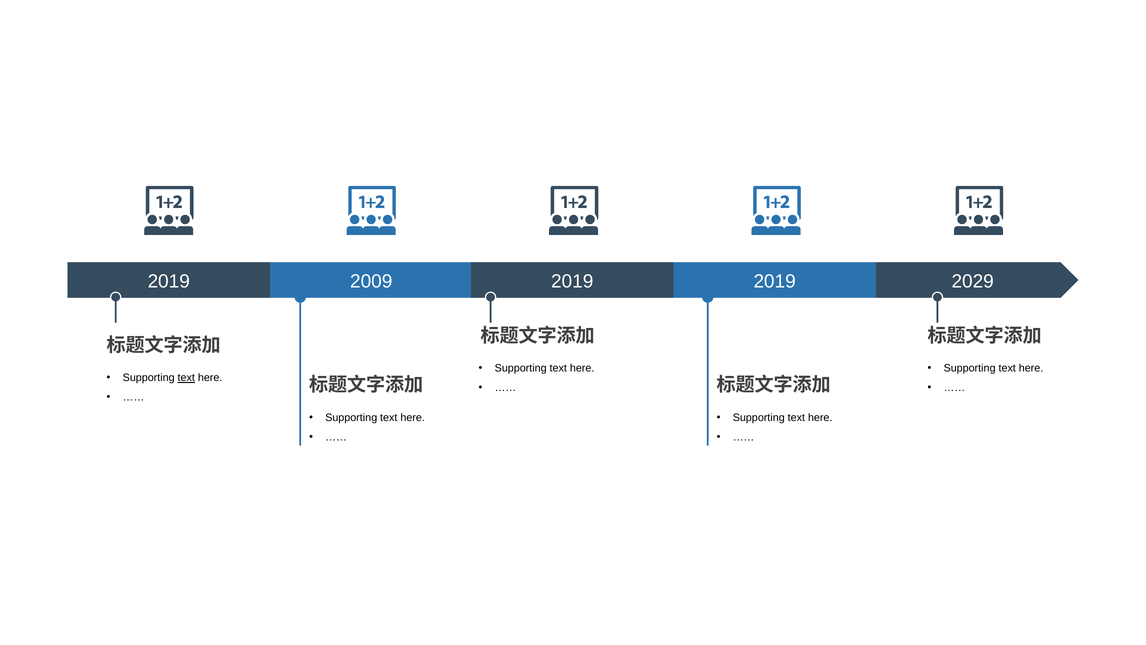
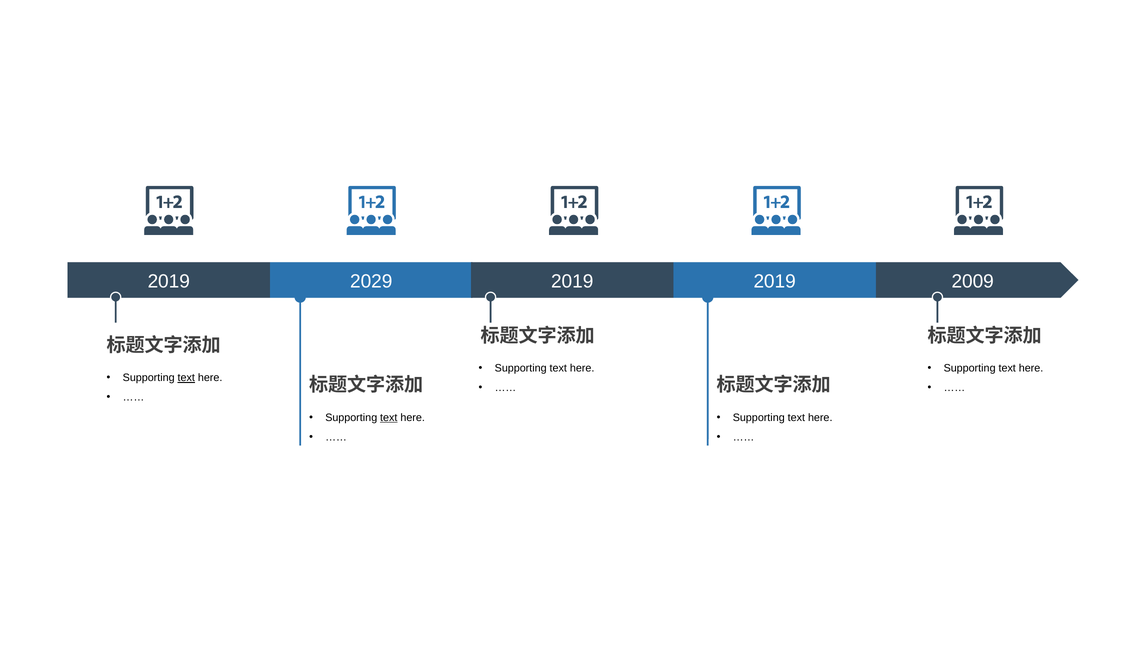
2009: 2009 -> 2029
2029: 2029 -> 2009
text at (389, 417) underline: none -> present
